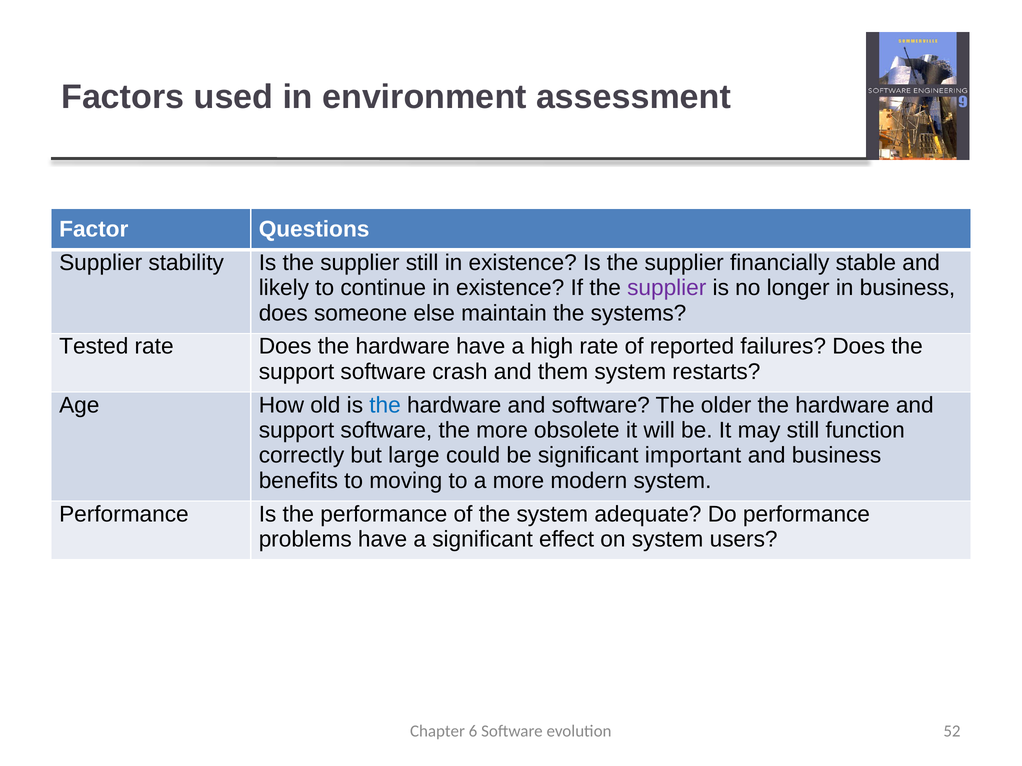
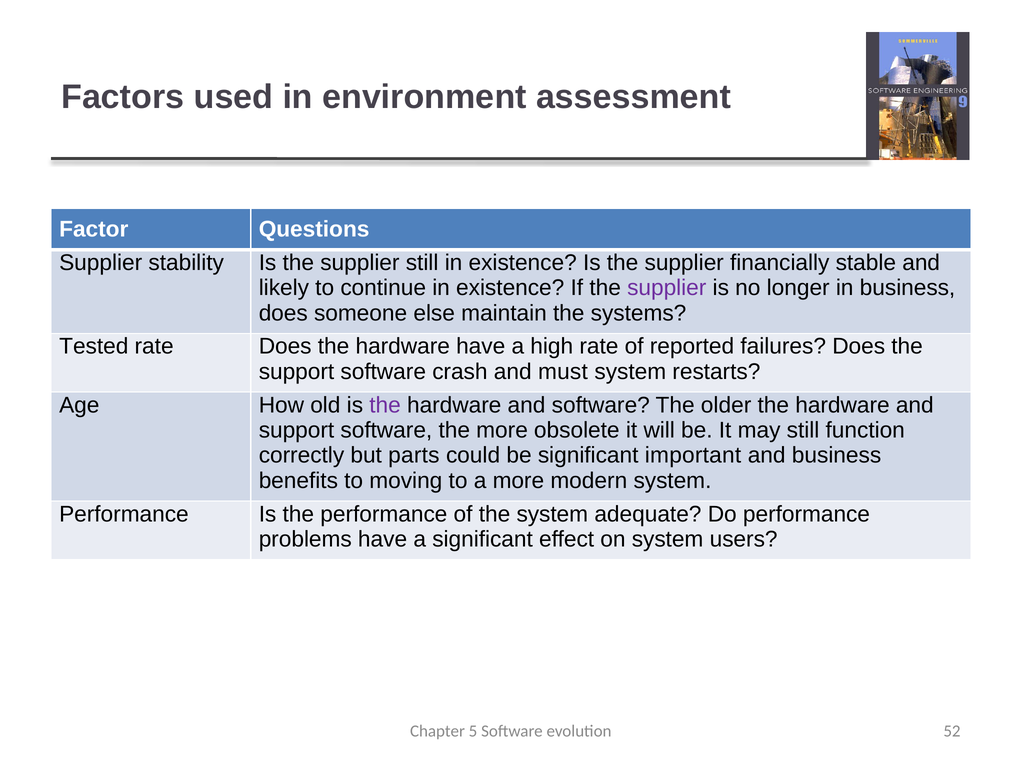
them: them -> must
the at (385, 405) colour: blue -> purple
large: large -> parts
6: 6 -> 5
